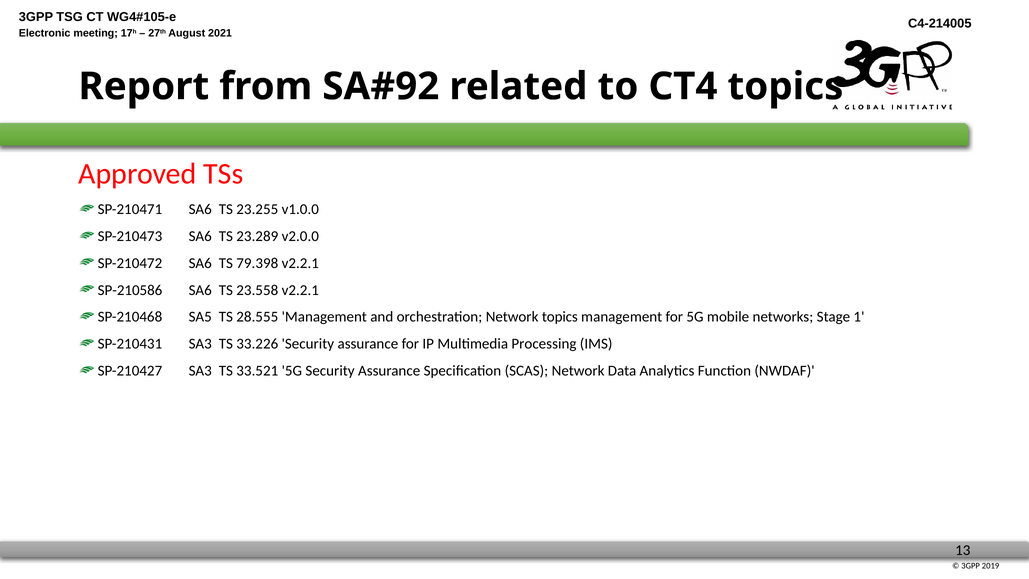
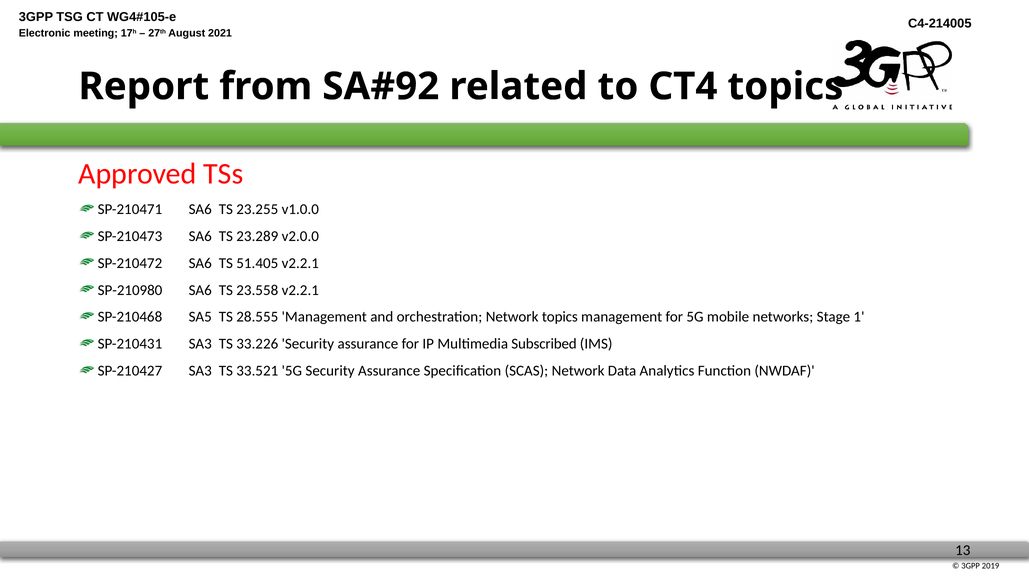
79.398: 79.398 -> 51.405
SP-210586: SP-210586 -> SP-210980
Processing: Processing -> Subscribed
